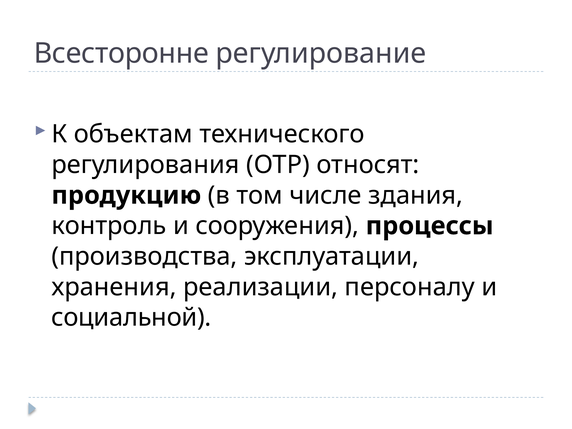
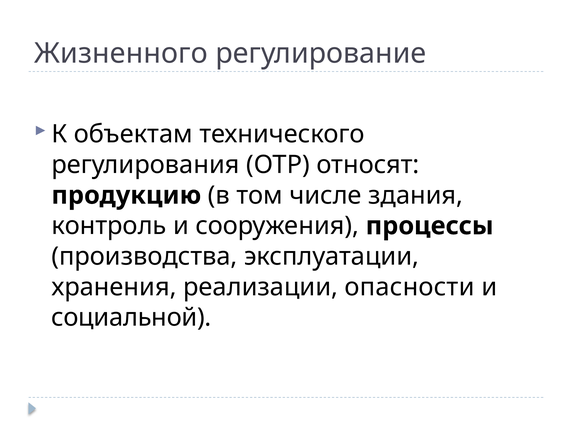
Всесторонне: Всесторонне -> Жизненного
персоналу: персоналу -> опасности
